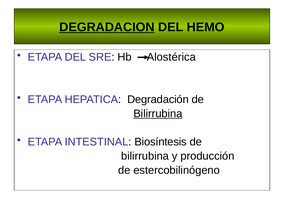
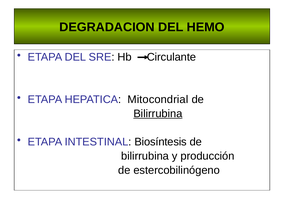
DEGRADACION underline: present -> none
Alostérica: Alostérica -> Circulante
Degradación: Degradación -> Mitocondrial
